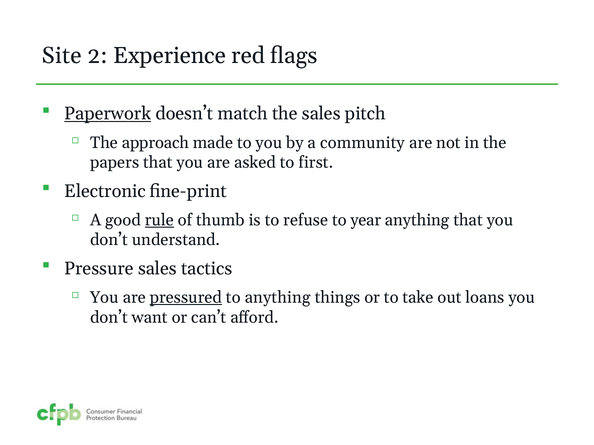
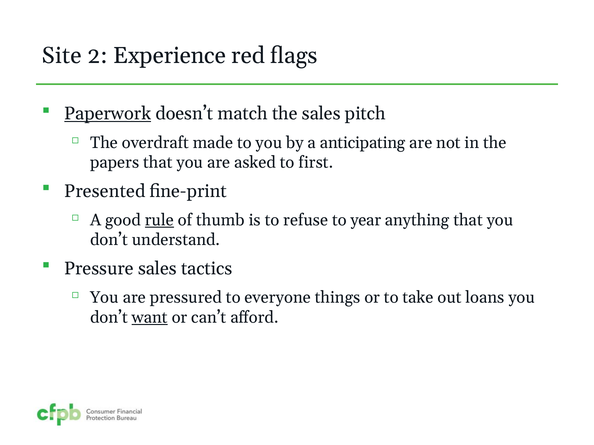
approach: approach -> overdraft
community: community -> anticipating
Electronic: Electronic -> Presented
pressured underline: present -> none
to anything: anything -> everyone
want underline: none -> present
